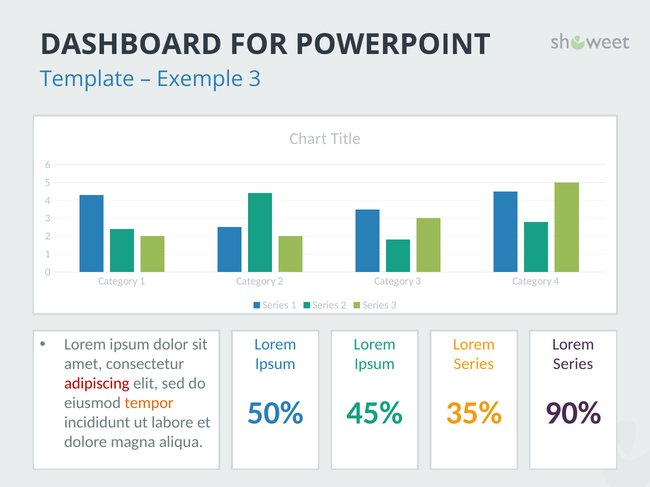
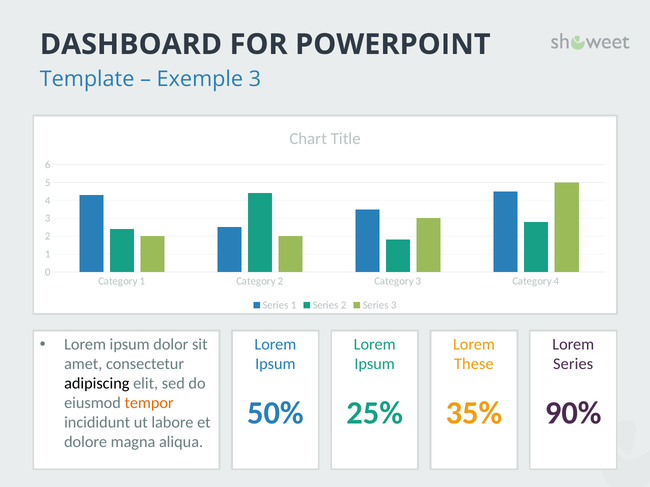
Series at (474, 364): Series -> These
adipiscing colour: red -> black
45%: 45% -> 25%
